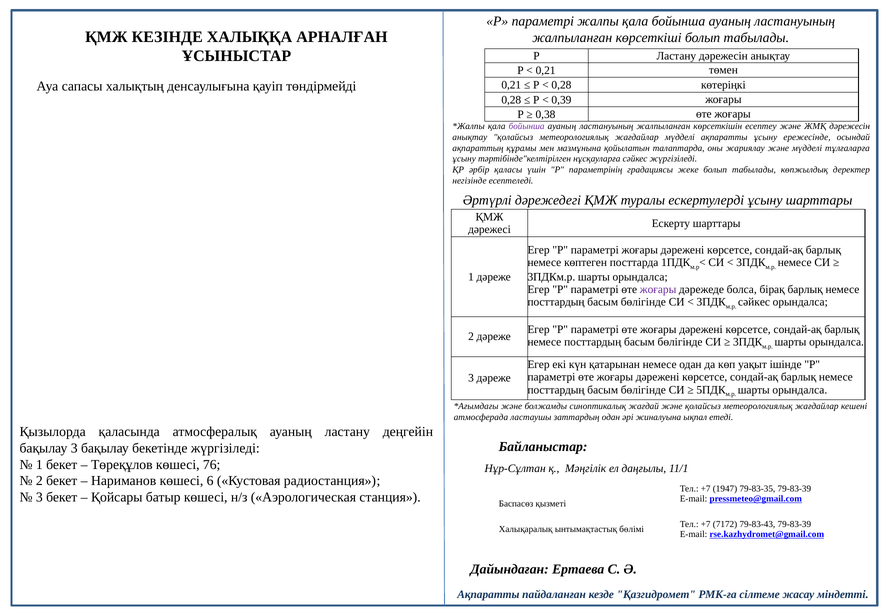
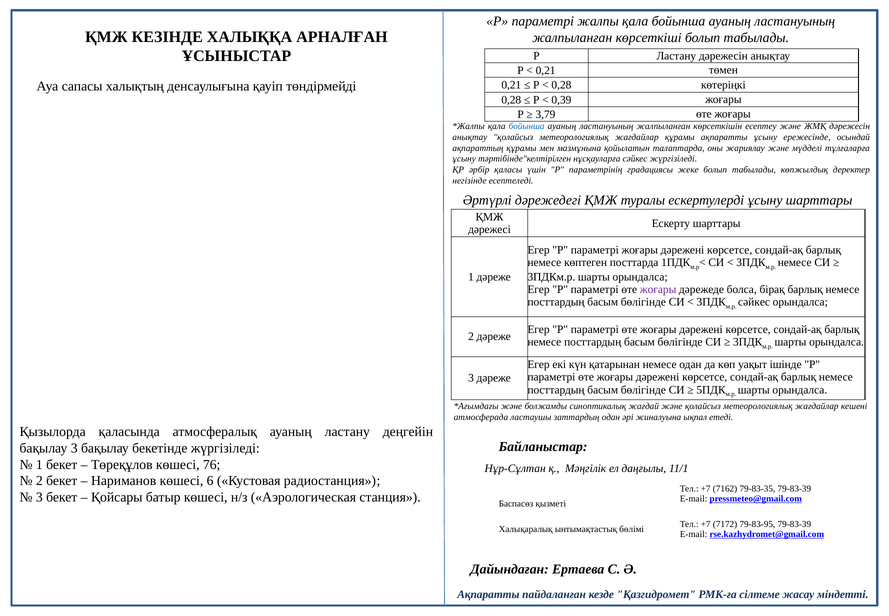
0,38: 0,38 -> 3,79
бойынша at (527, 126) colour: purple -> blue
жағдайлар мүдделі: мүдделі -> құрамы
1947: 1947 -> 7162
79-83-43: 79-83-43 -> 79-83-95
